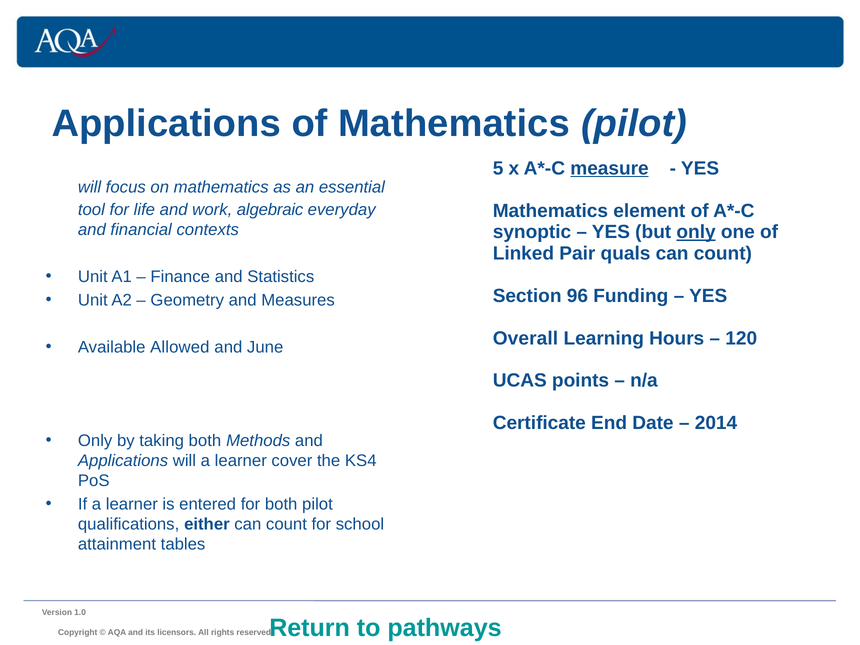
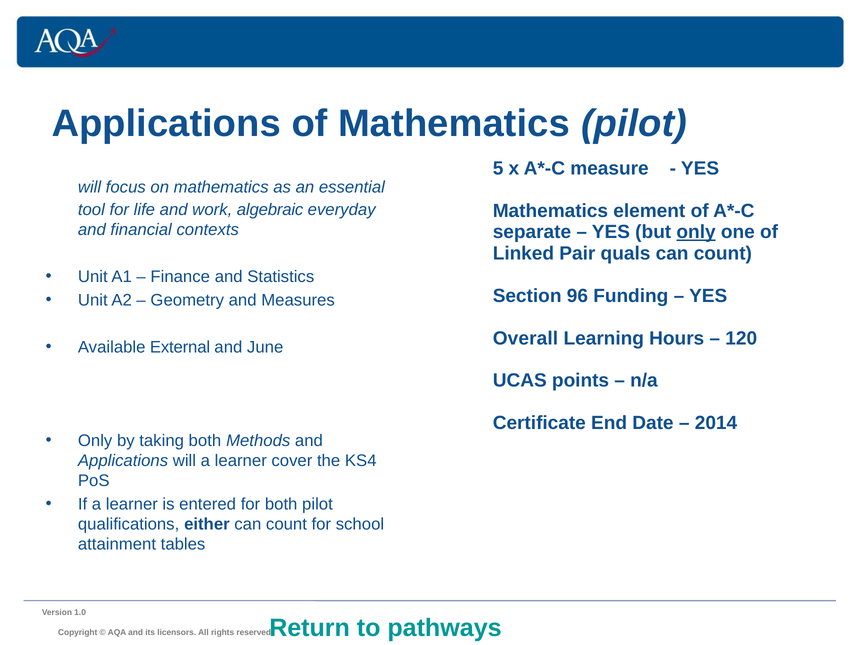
measure underline: present -> none
synoptic: synoptic -> separate
Allowed: Allowed -> External
